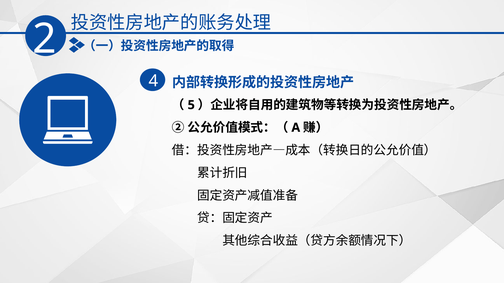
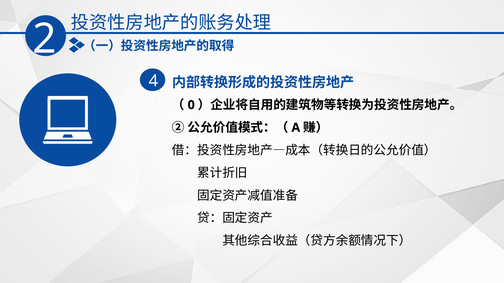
5: 5 -> 0
